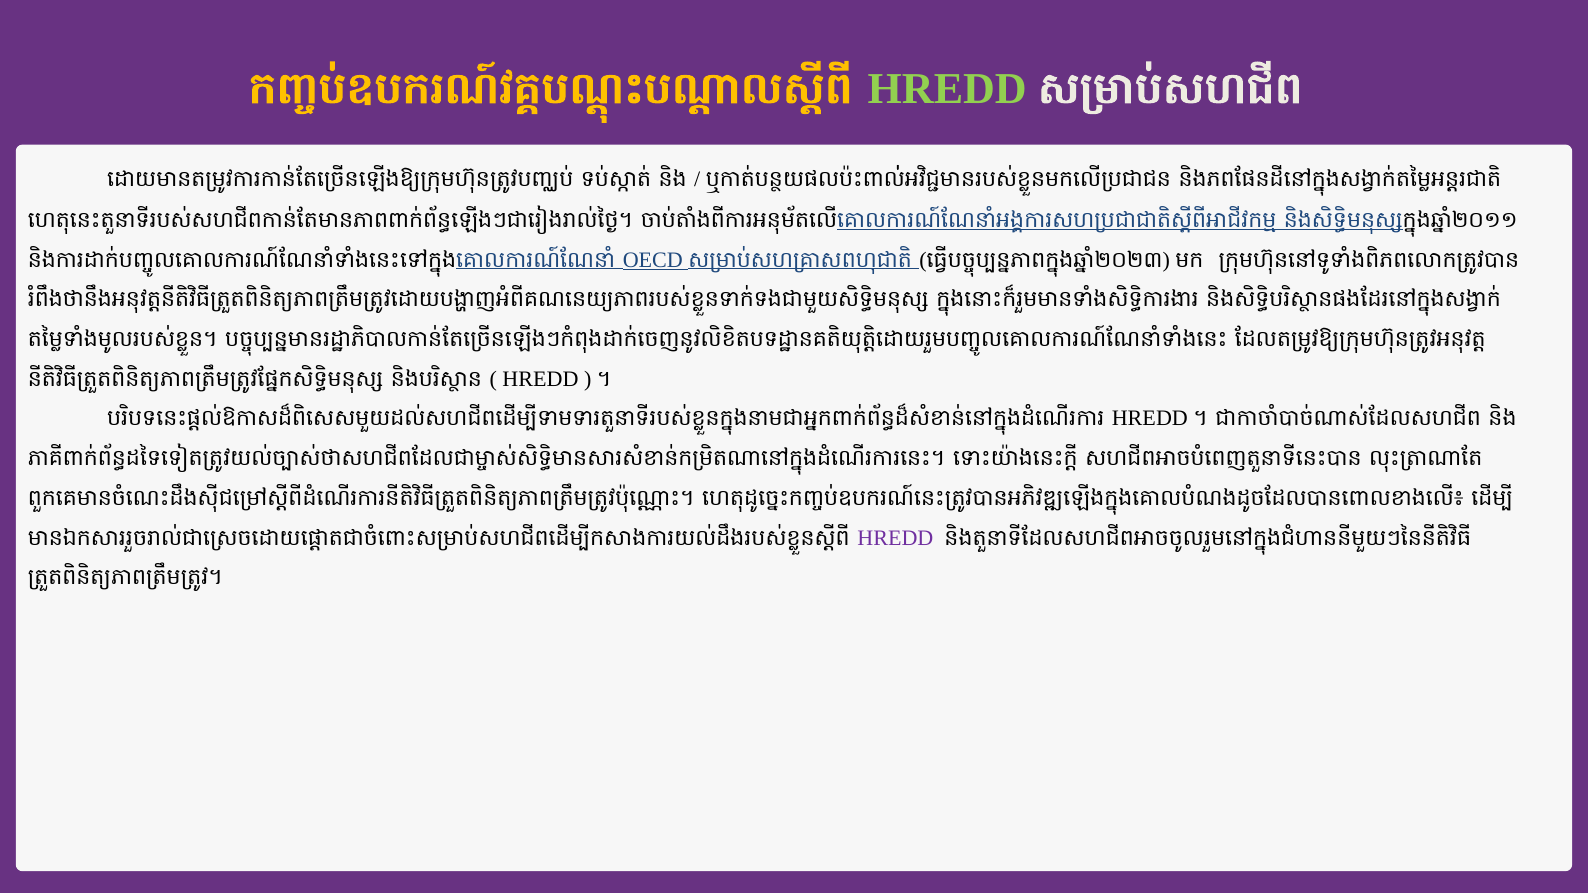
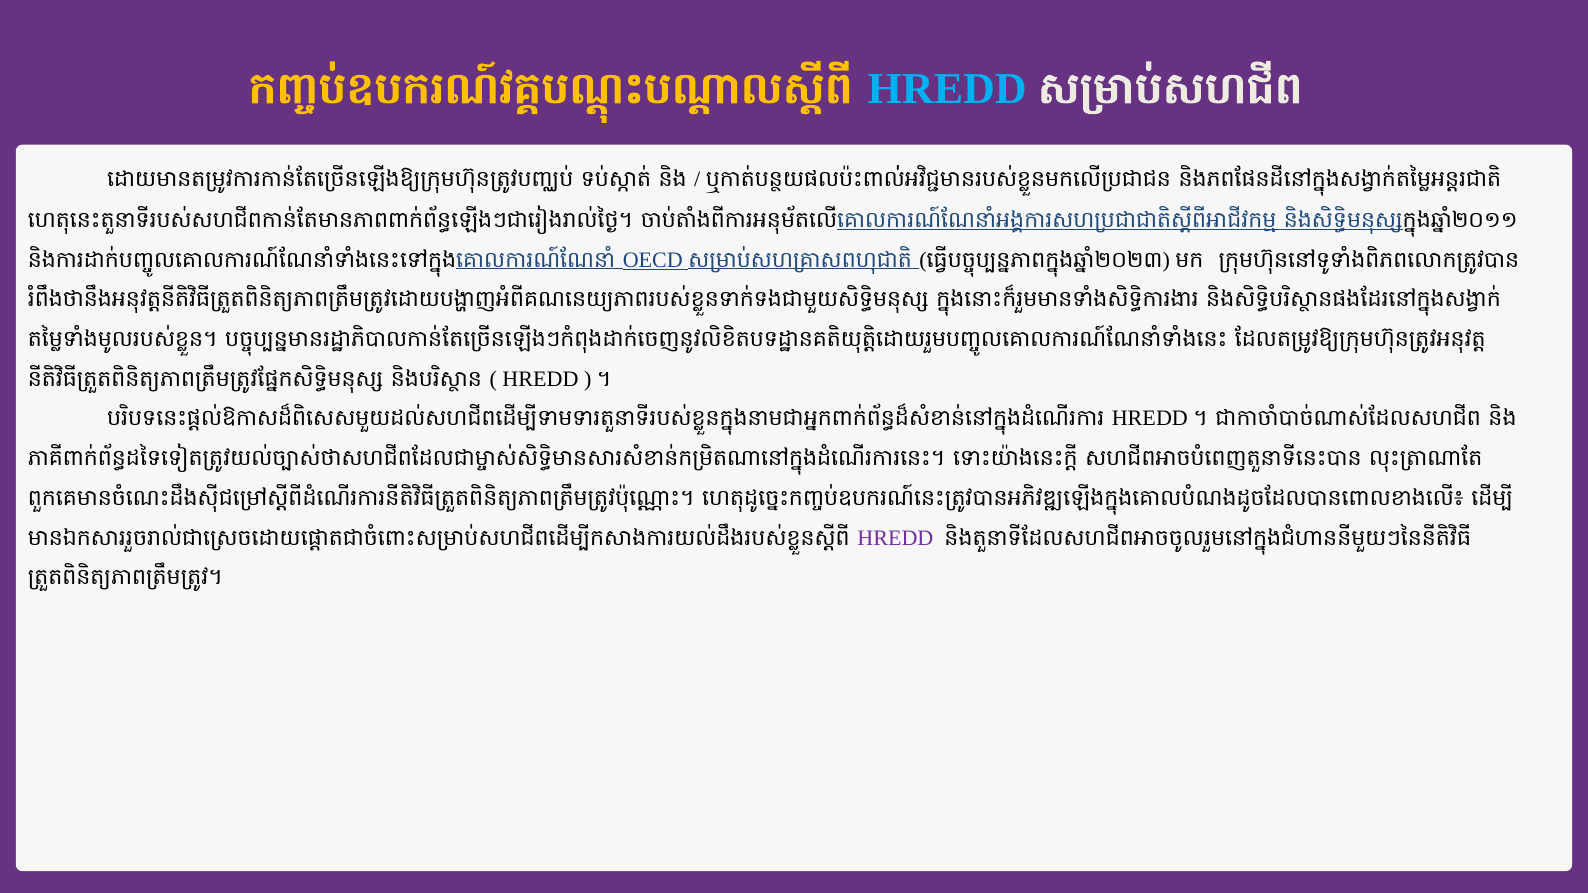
HREDD at (947, 89) colour: light green -> light blue
